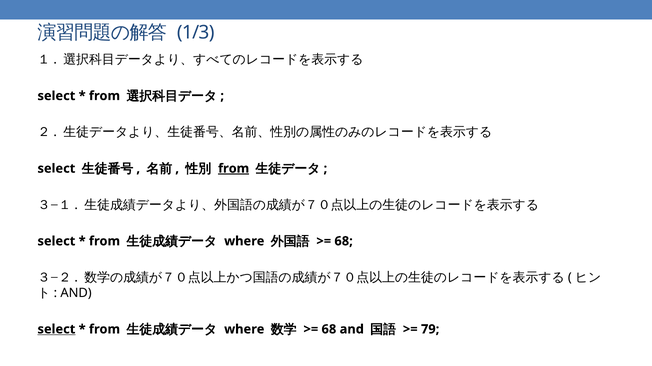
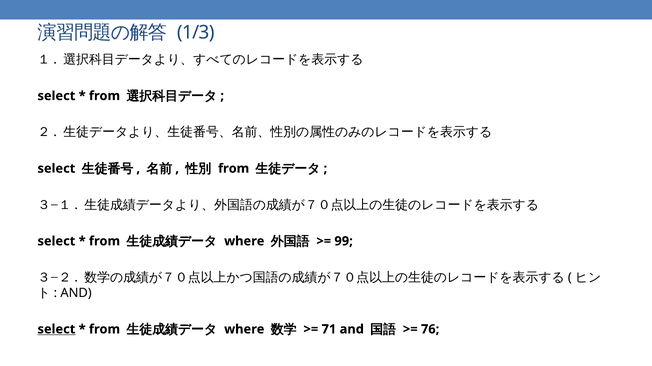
from at (234, 169) underline: present -> none
68 at (344, 242): 68 -> 99
68 at (329, 330): 68 -> 71
79: 79 -> 76
